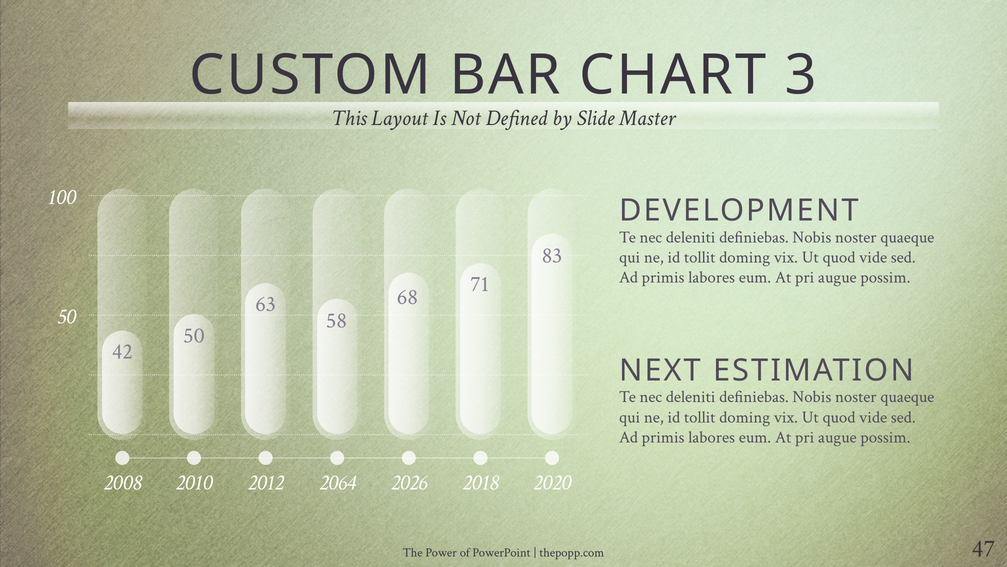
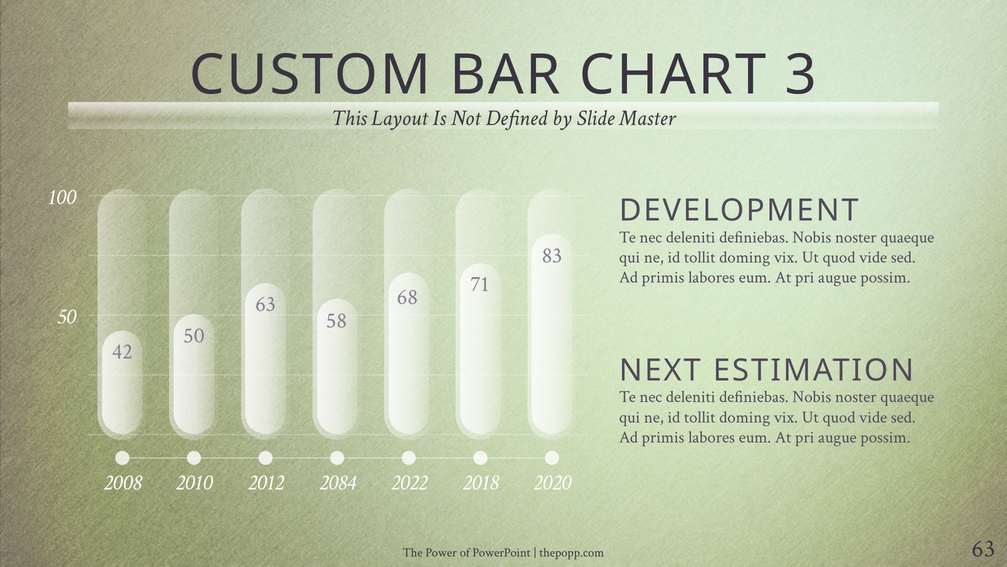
2064: 2064 -> 2084
2026: 2026 -> 2022
thepopp.com 47: 47 -> 63
